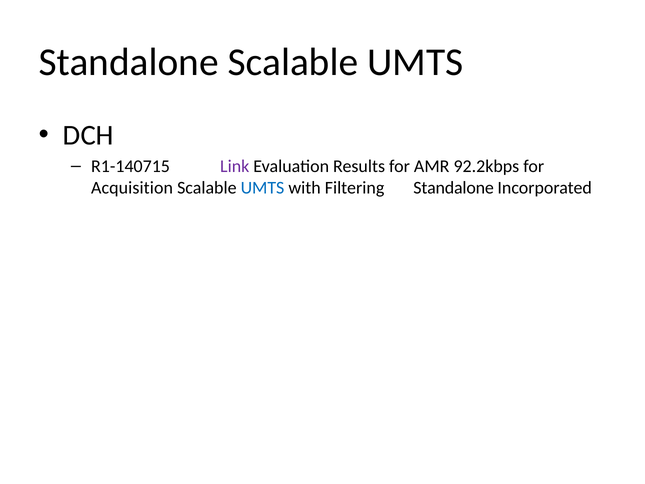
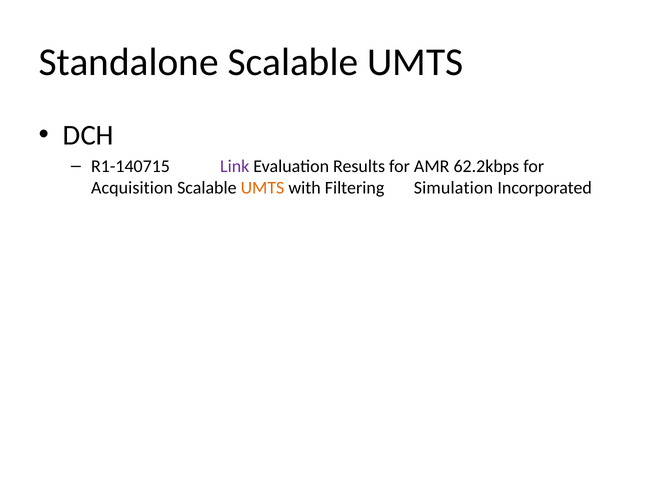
92.2kbps: 92.2kbps -> 62.2kbps
UMTS at (262, 188) colour: blue -> orange
Filtering Standalone: Standalone -> Simulation
